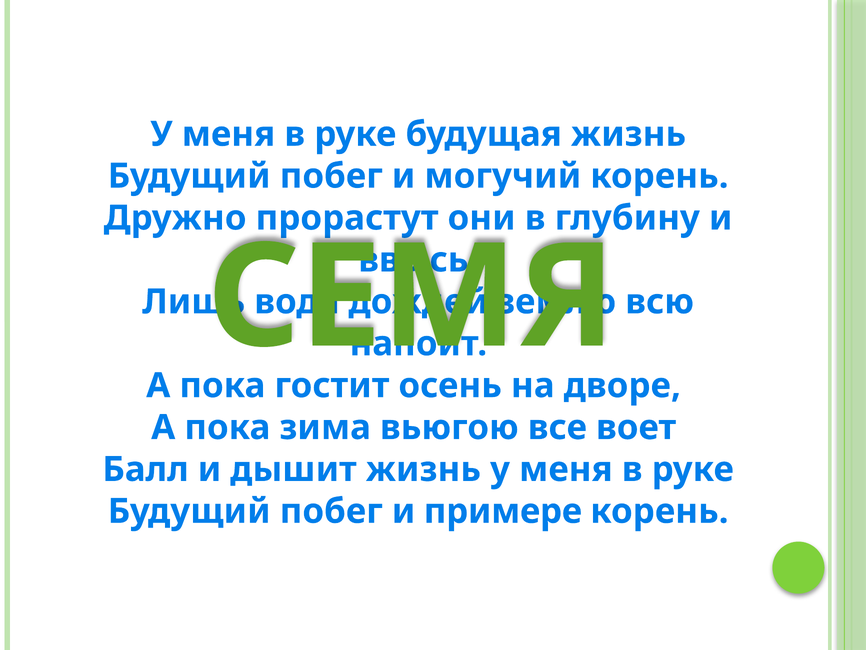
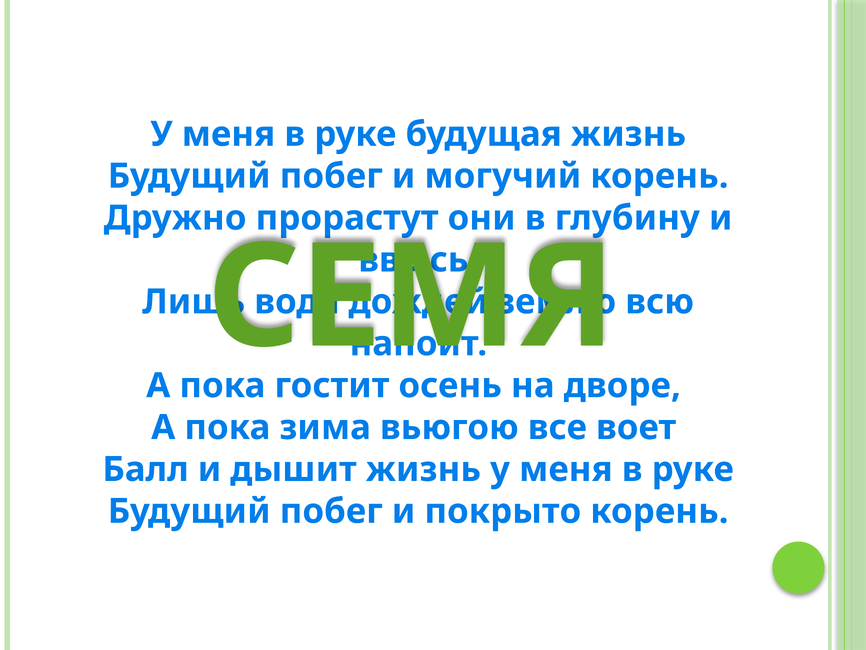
примере: примере -> покрыто
